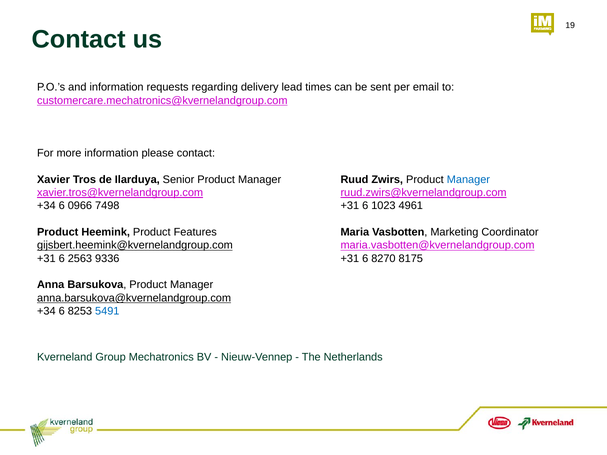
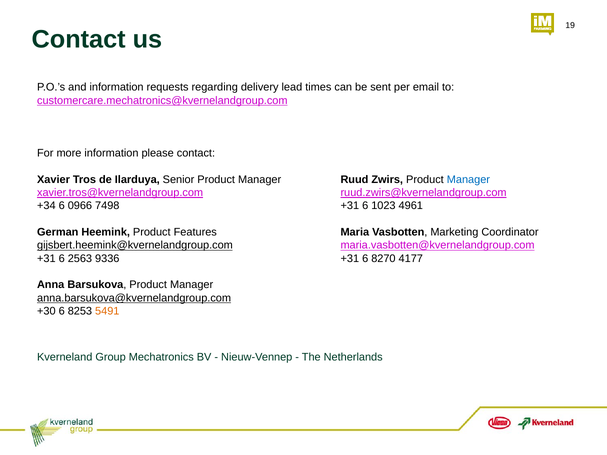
Product at (58, 232): Product -> German
8175: 8175 -> 4177
+34 at (46, 311): +34 -> +30
5491 colour: blue -> orange
